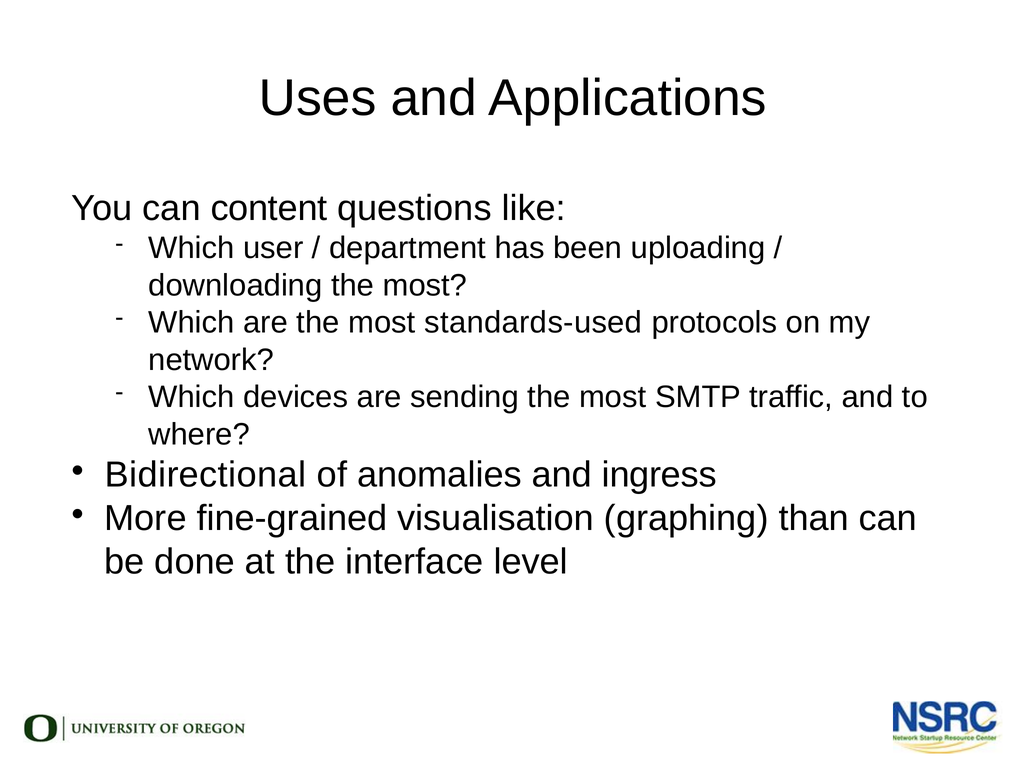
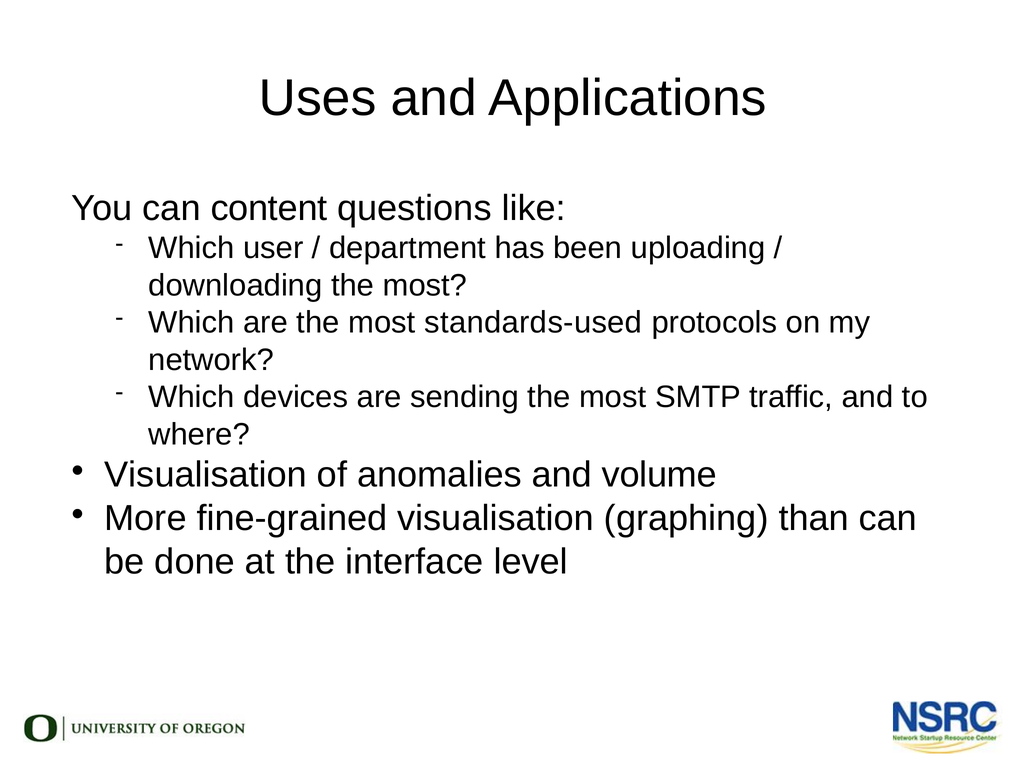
Bidirectional at (206, 475): Bidirectional -> Visualisation
ingress: ingress -> volume
